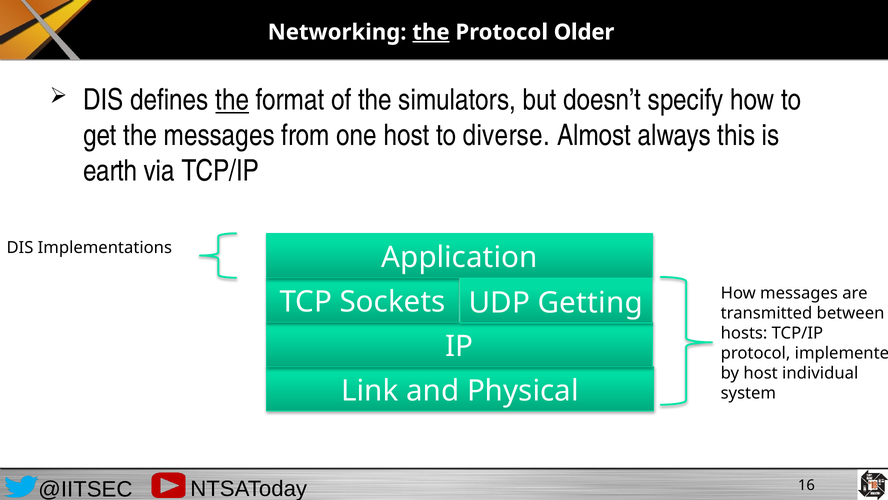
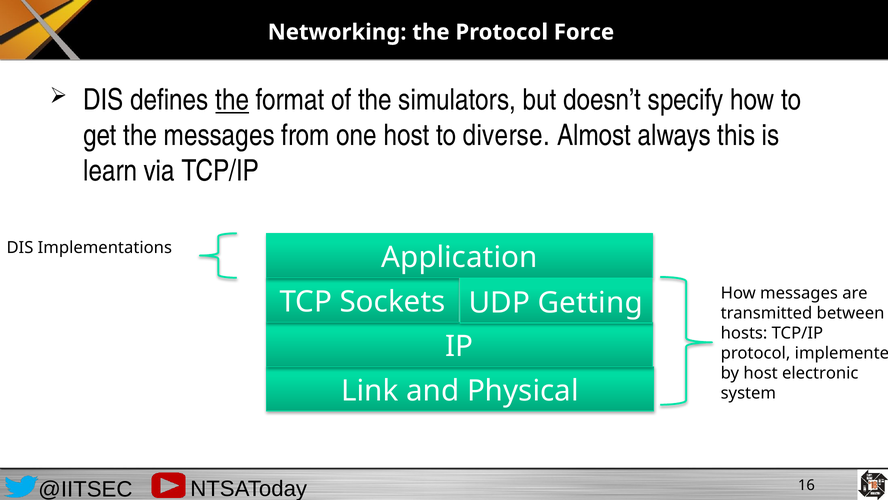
the at (431, 32) underline: present -> none
Older: Older -> Force
earth: earth -> learn
individual: individual -> electronic
